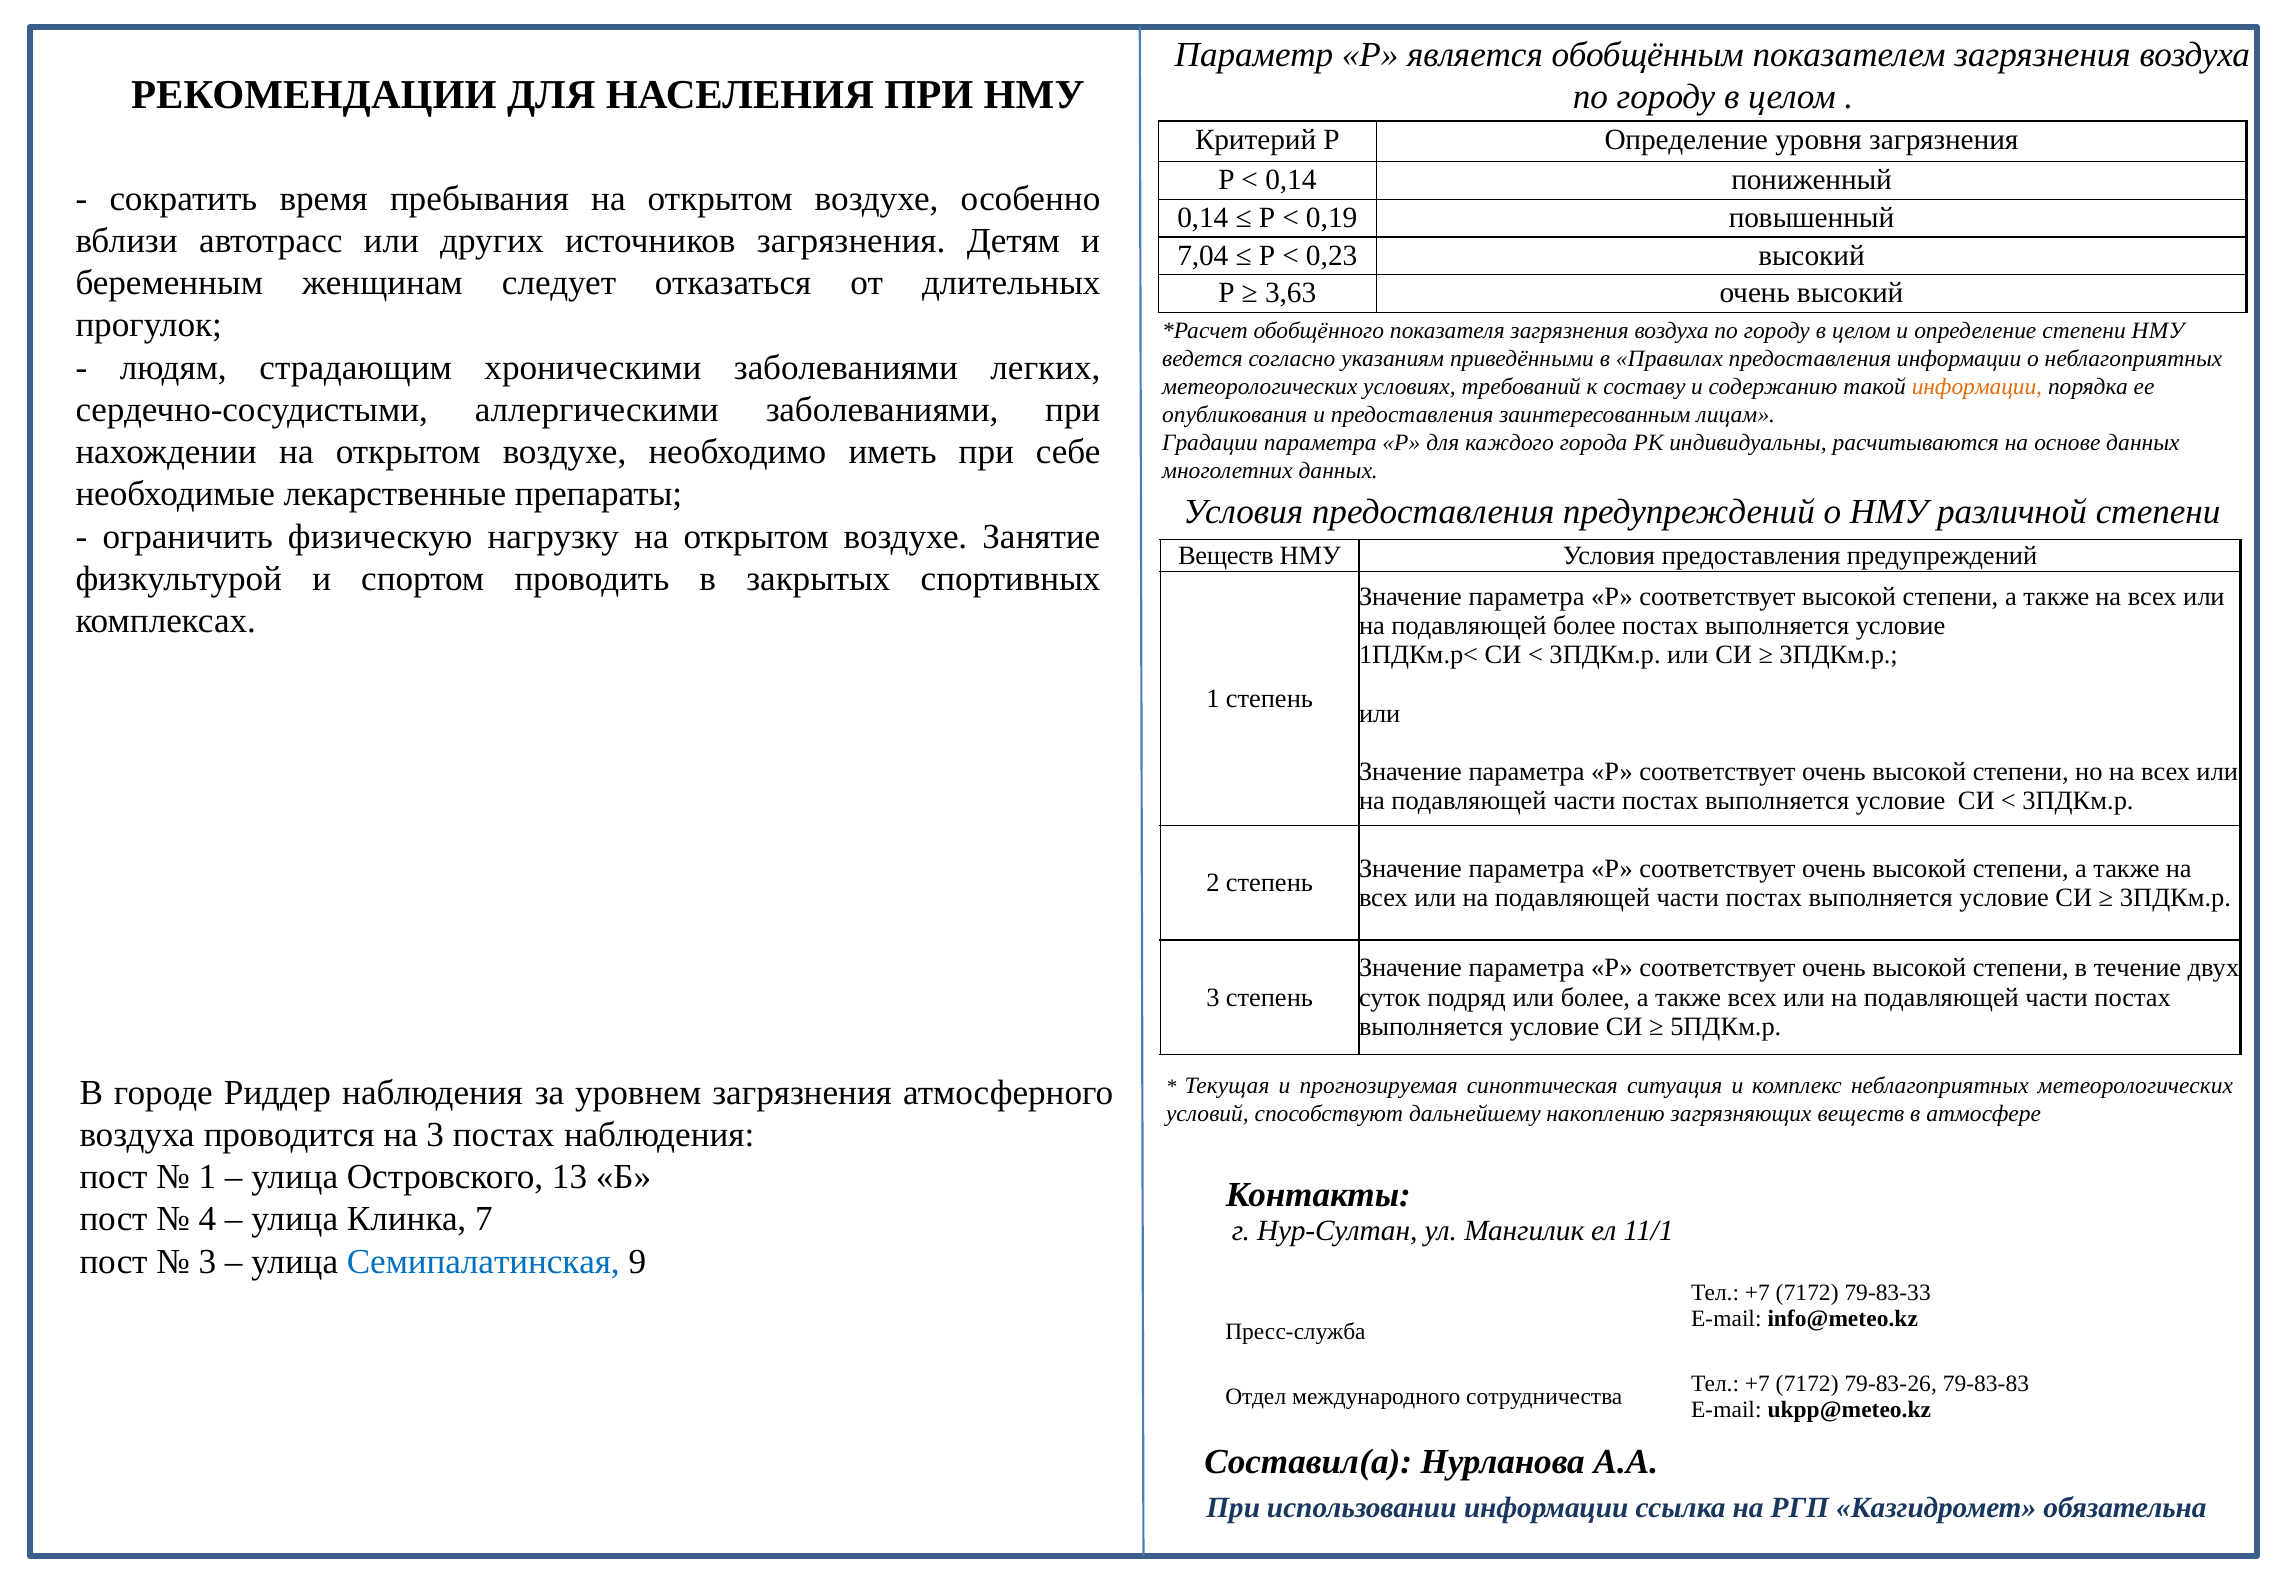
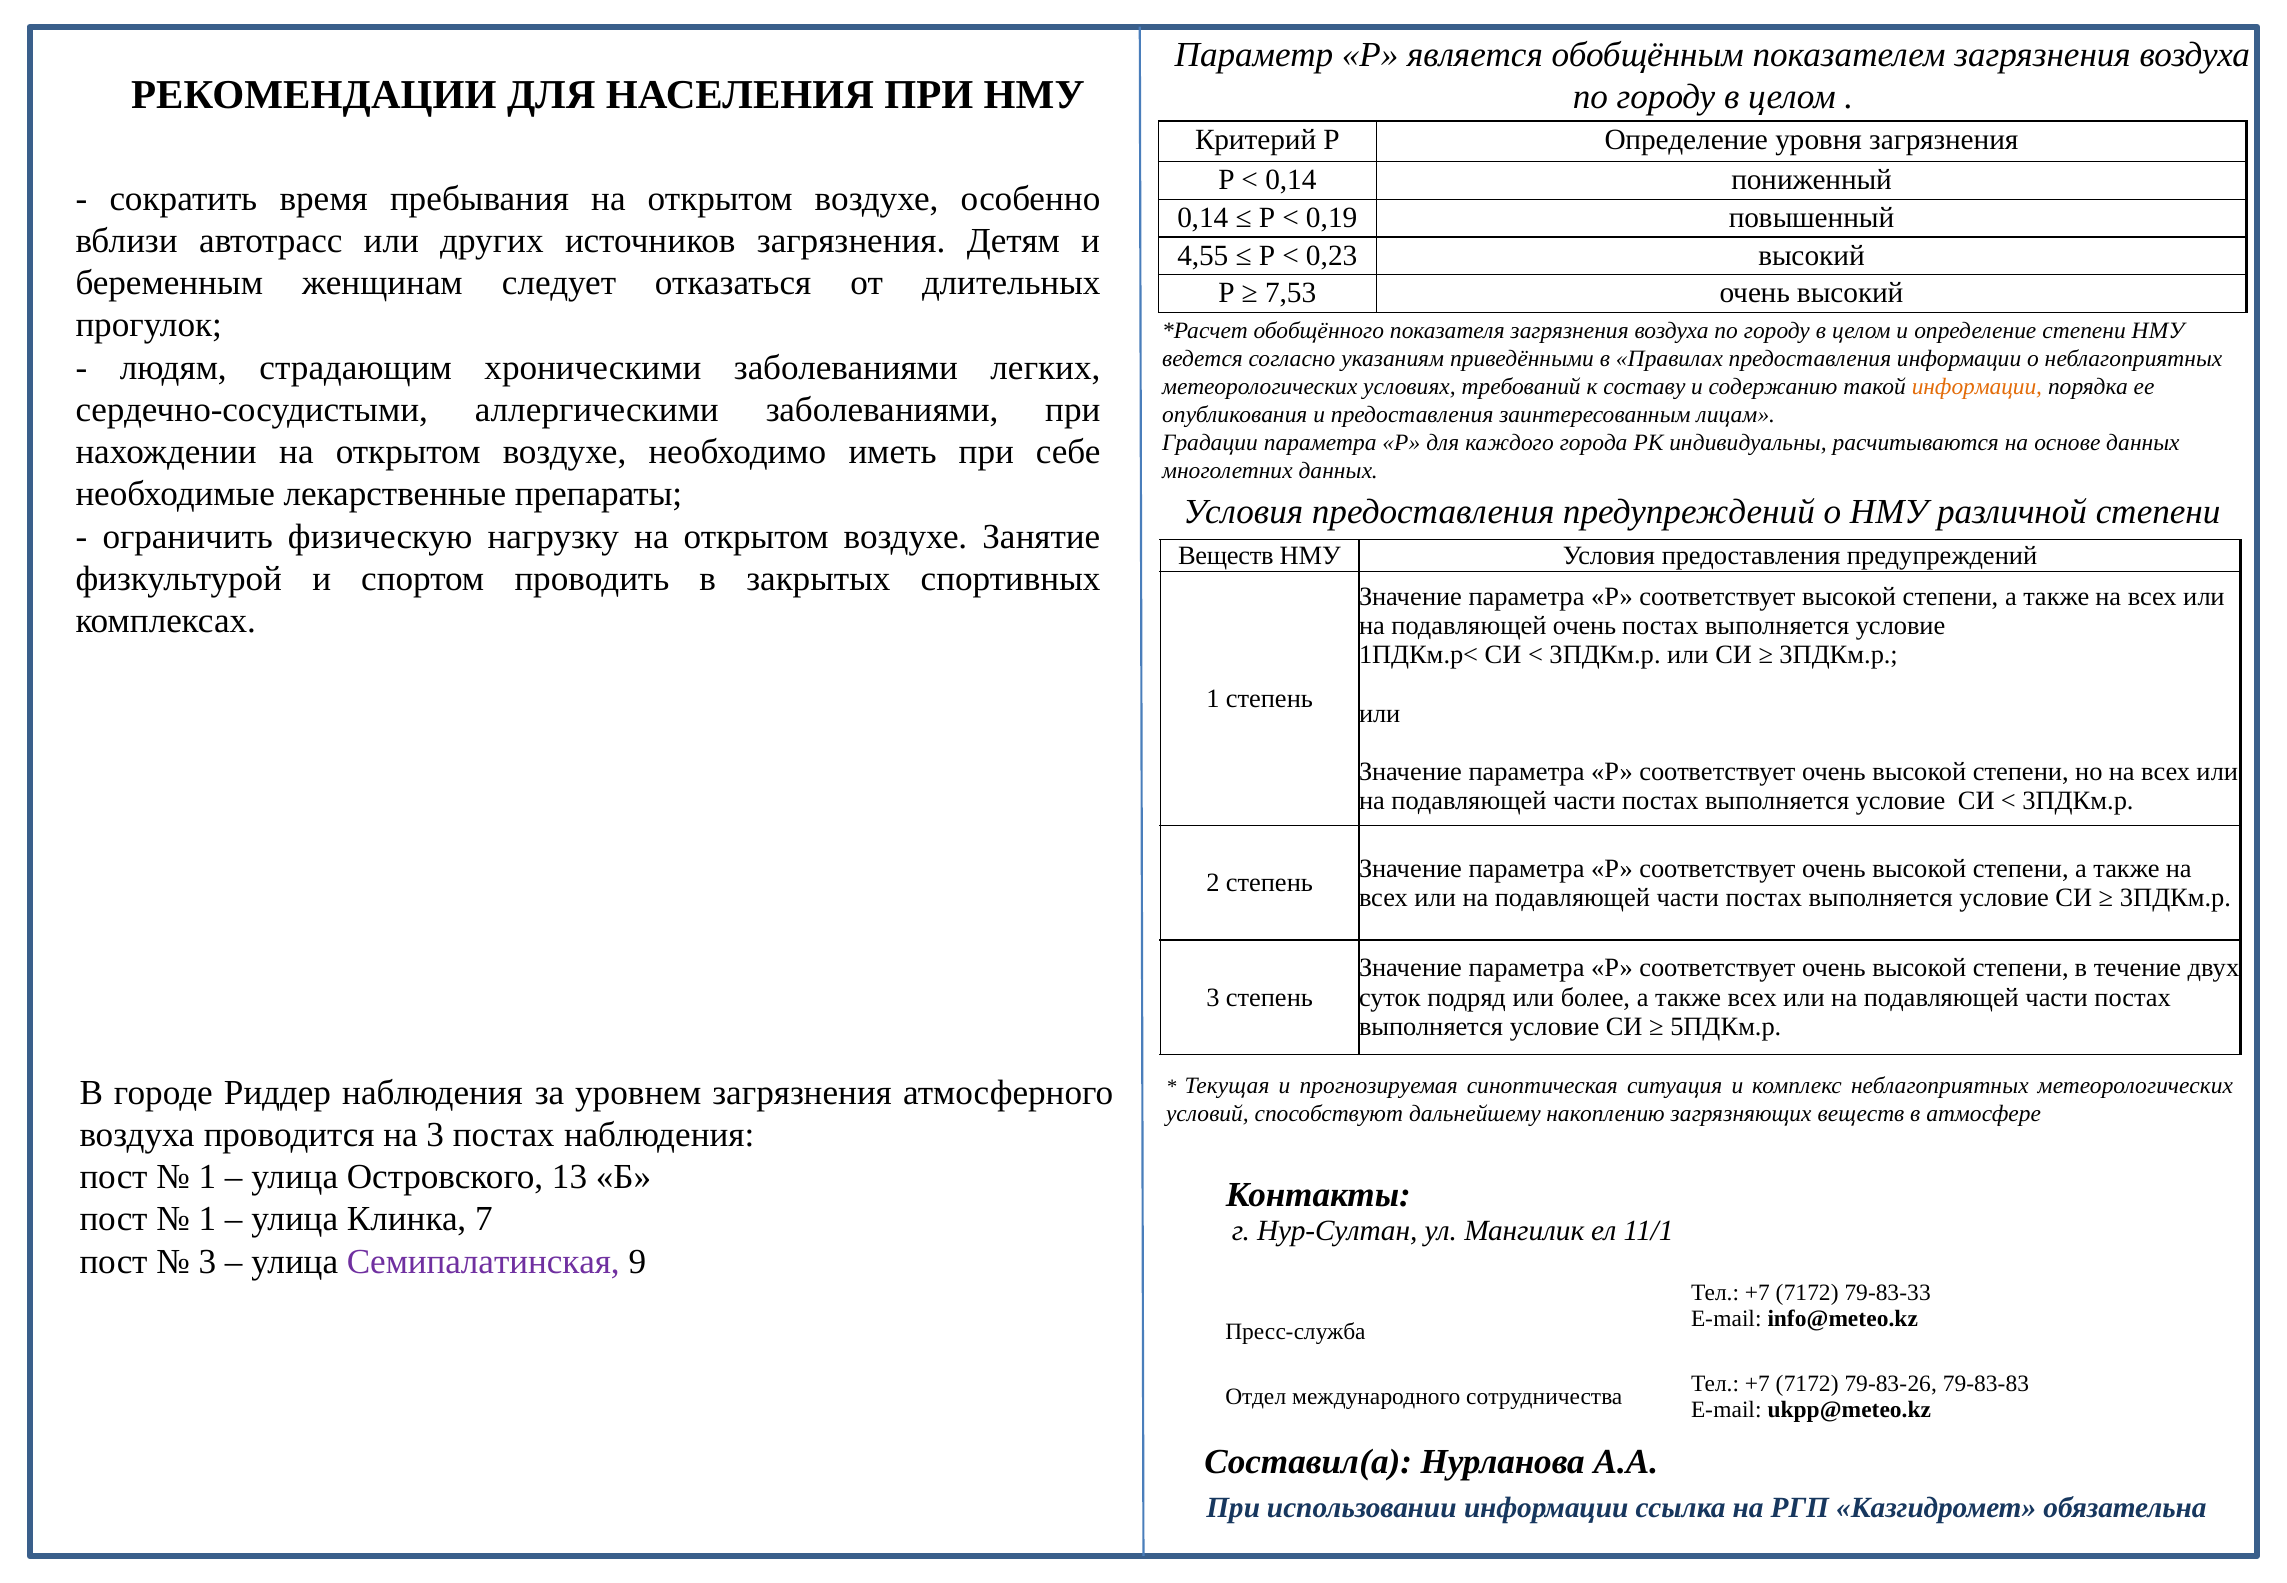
7,04: 7,04 -> 4,55
3,63: 3,63 -> 7,53
подавляющей более: более -> очень
4 at (207, 1220): 4 -> 1
Семипалатинская colour: blue -> purple
